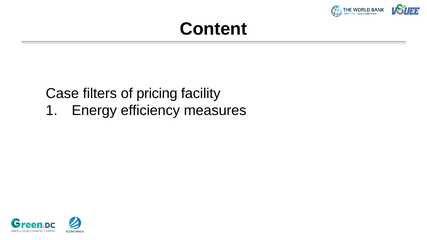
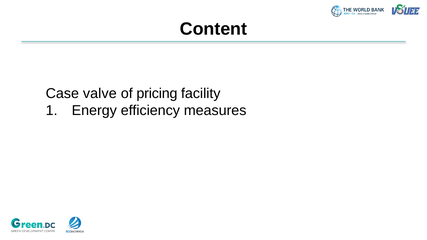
filters: filters -> valve
